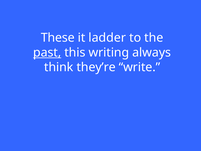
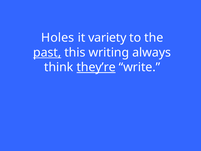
These: These -> Holes
ladder: ladder -> variety
they’re underline: none -> present
